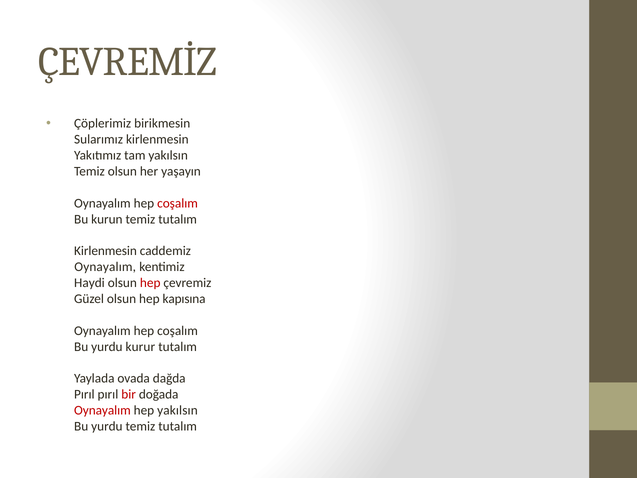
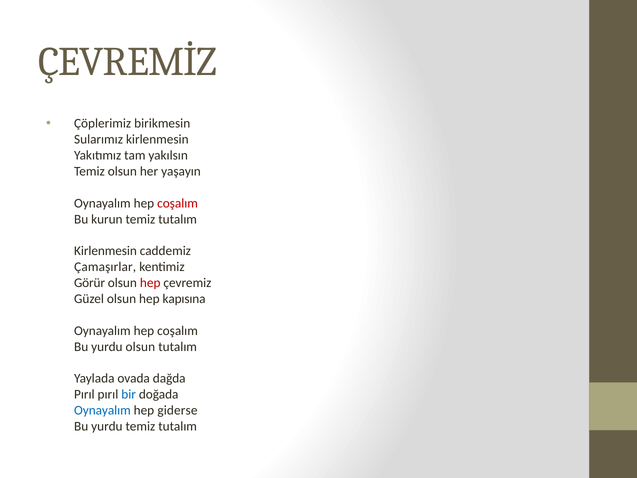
Oynayalım at (105, 267): Oynayalım -> Çamaşırlar
Haydi: Haydi -> Görür
yurdu kurur: kurur -> olsun
bir colour: red -> blue
Oynayalım at (102, 410) colour: red -> blue
hep yakılsın: yakılsın -> giderse
